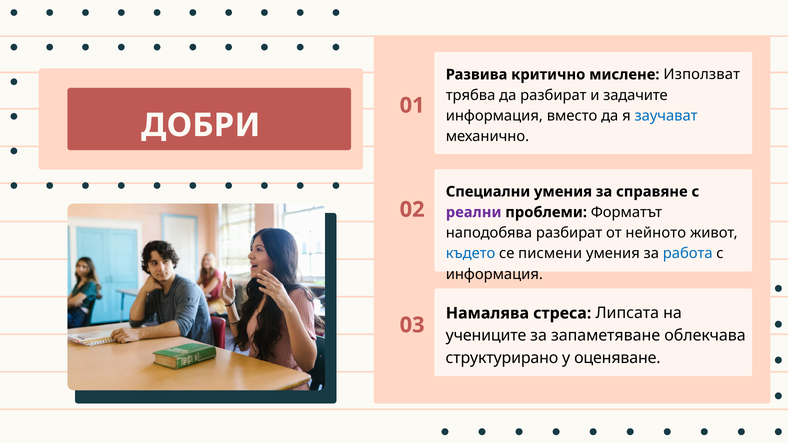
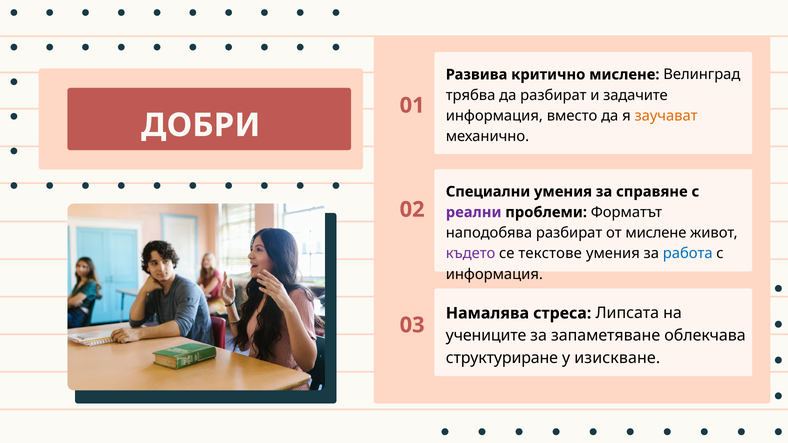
Използват: Използват -> Велинград
заучават colour: blue -> orange
от нейното: нейното -> мислене
където colour: blue -> purple
писмени: писмени -> текстове
структурирано: структурирано -> структуриране
оценяване: оценяване -> изискване
